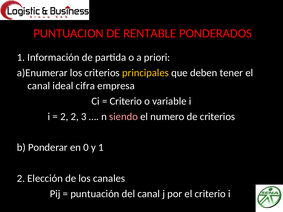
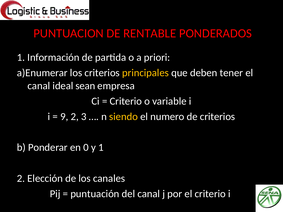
cifra: cifra -> sean
2 at (64, 117): 2 -> 9
siendo colour: pink -> yellow
